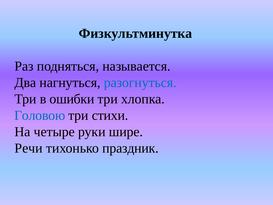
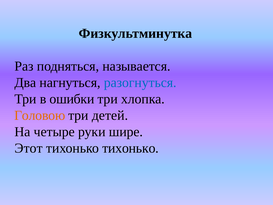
Головою colour: blue -> orange
стихи: стихи -> детей
Речи: Речи -> Этот
тихонько праздник: праздник -> тихонько
